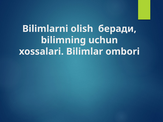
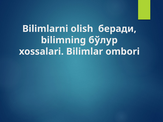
uchun: uchun -> бўлур
